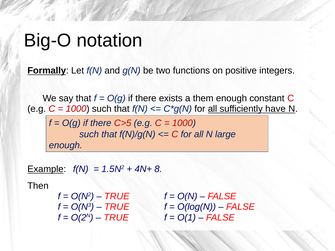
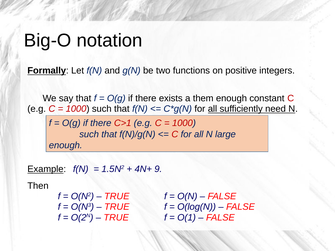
have: have -> need
C>5: C>5 -> C>1
8: 8 -> 9
